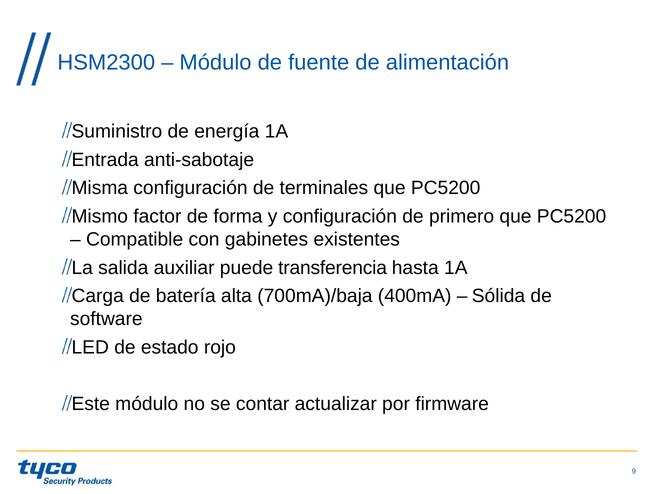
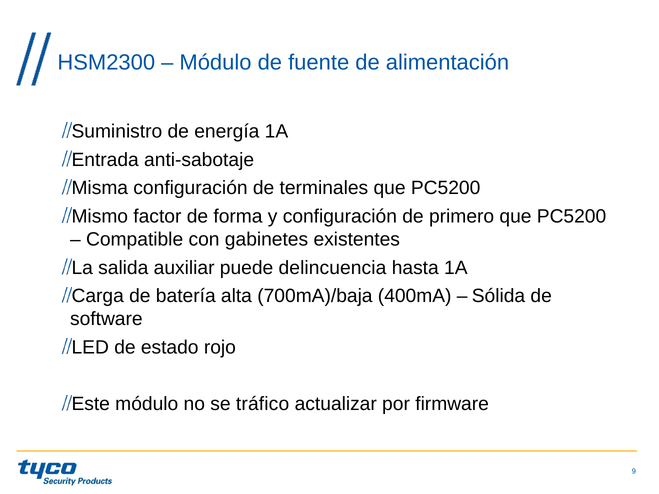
transferencia: transferencia -> delincuencia
contar: contar -> tráfico
